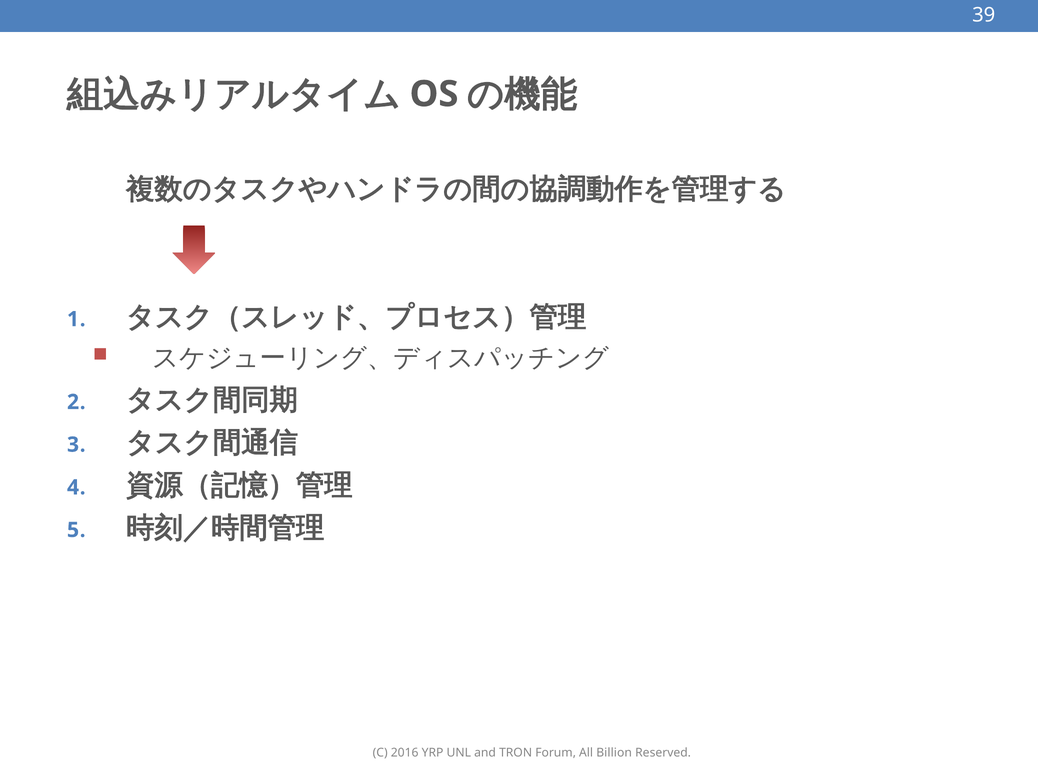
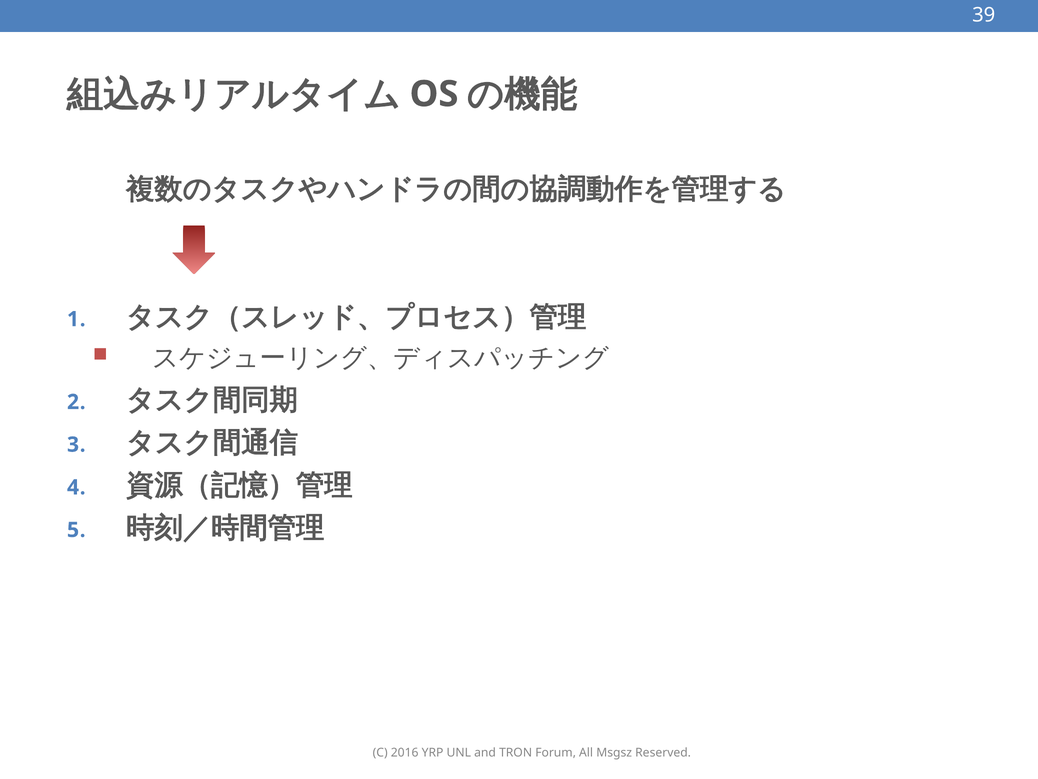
Billion: Billion -> Msgsz
